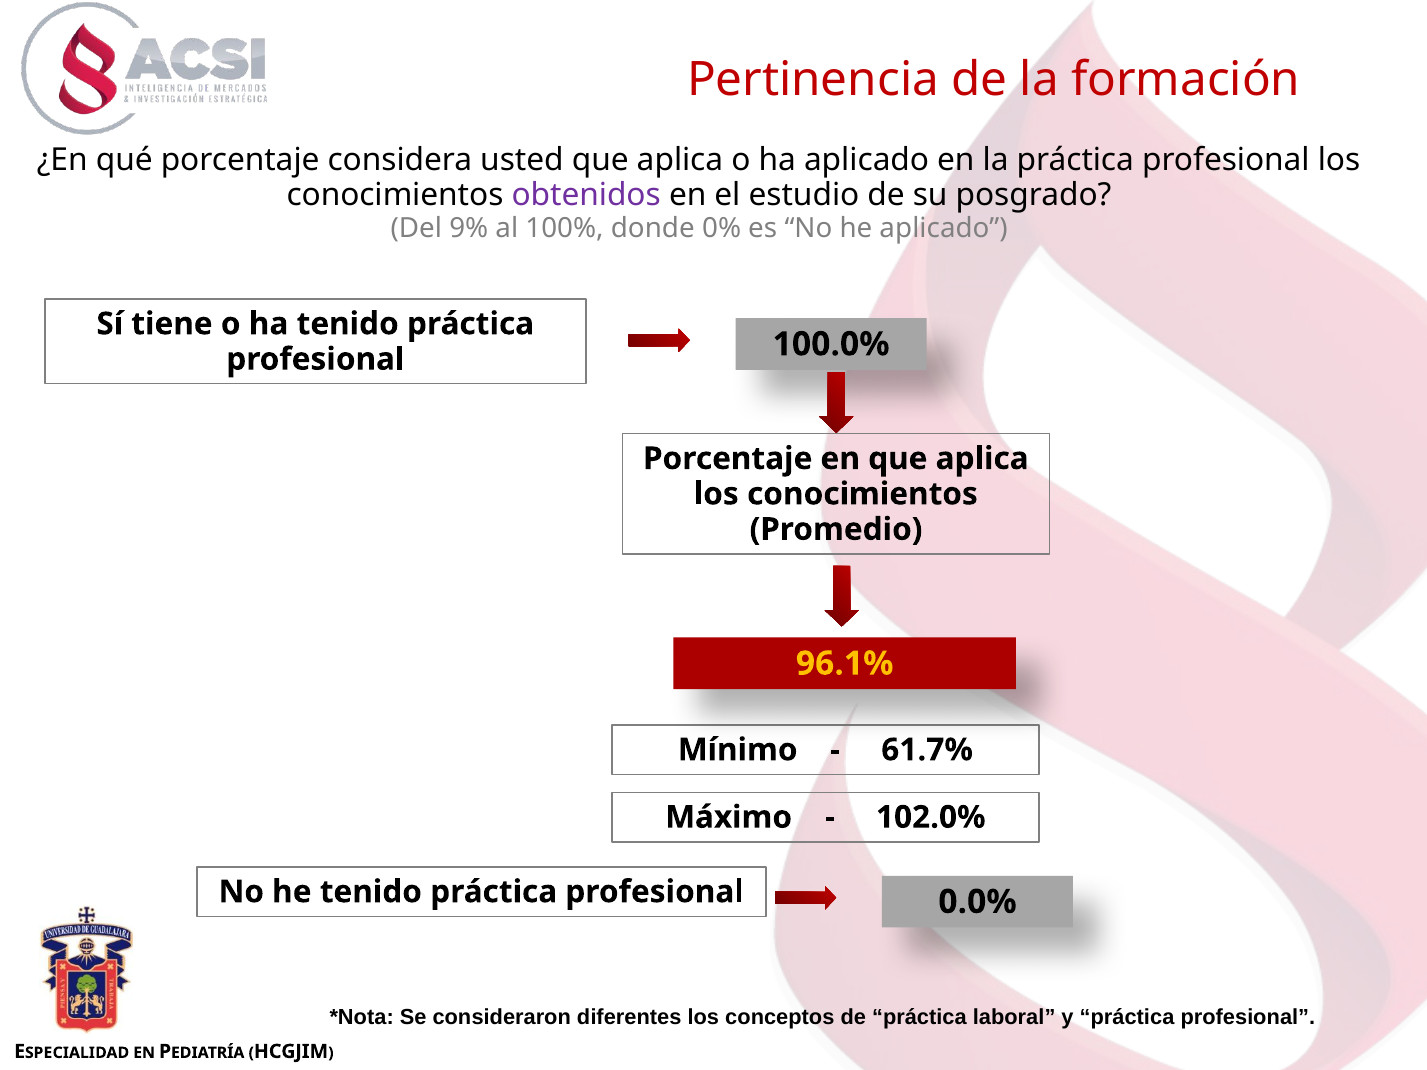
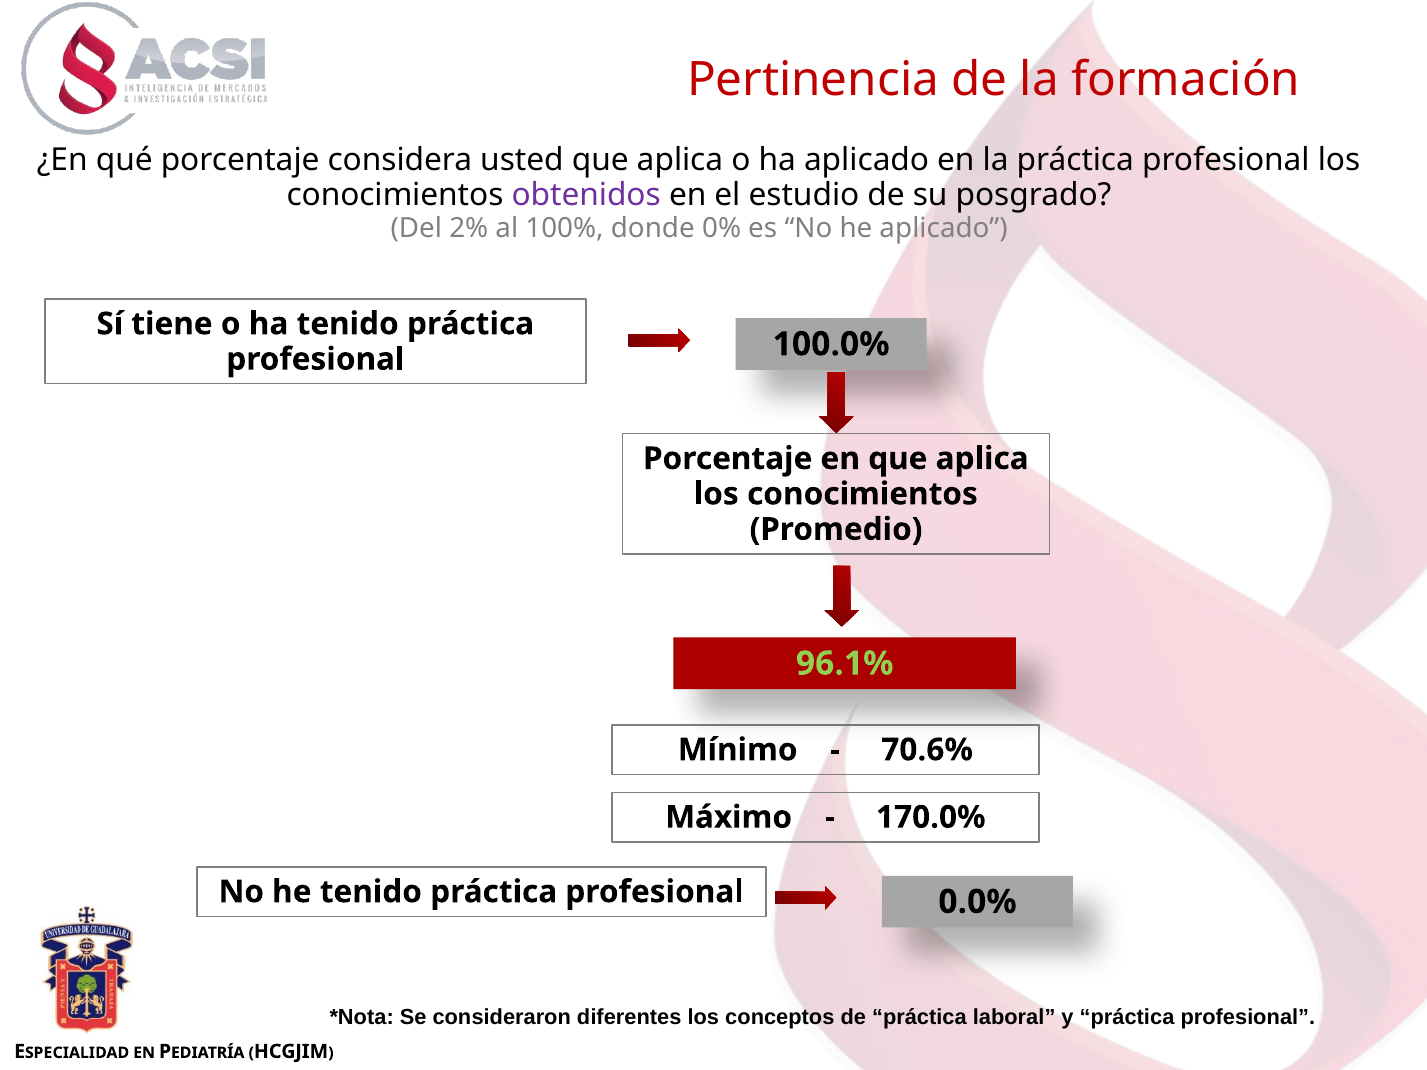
9%: 9% -> 2%
96.1% colour: yellow -> light green
61.7%: 61.7% -> 70.6%
102.0%: 102.0% -> 170.0%
